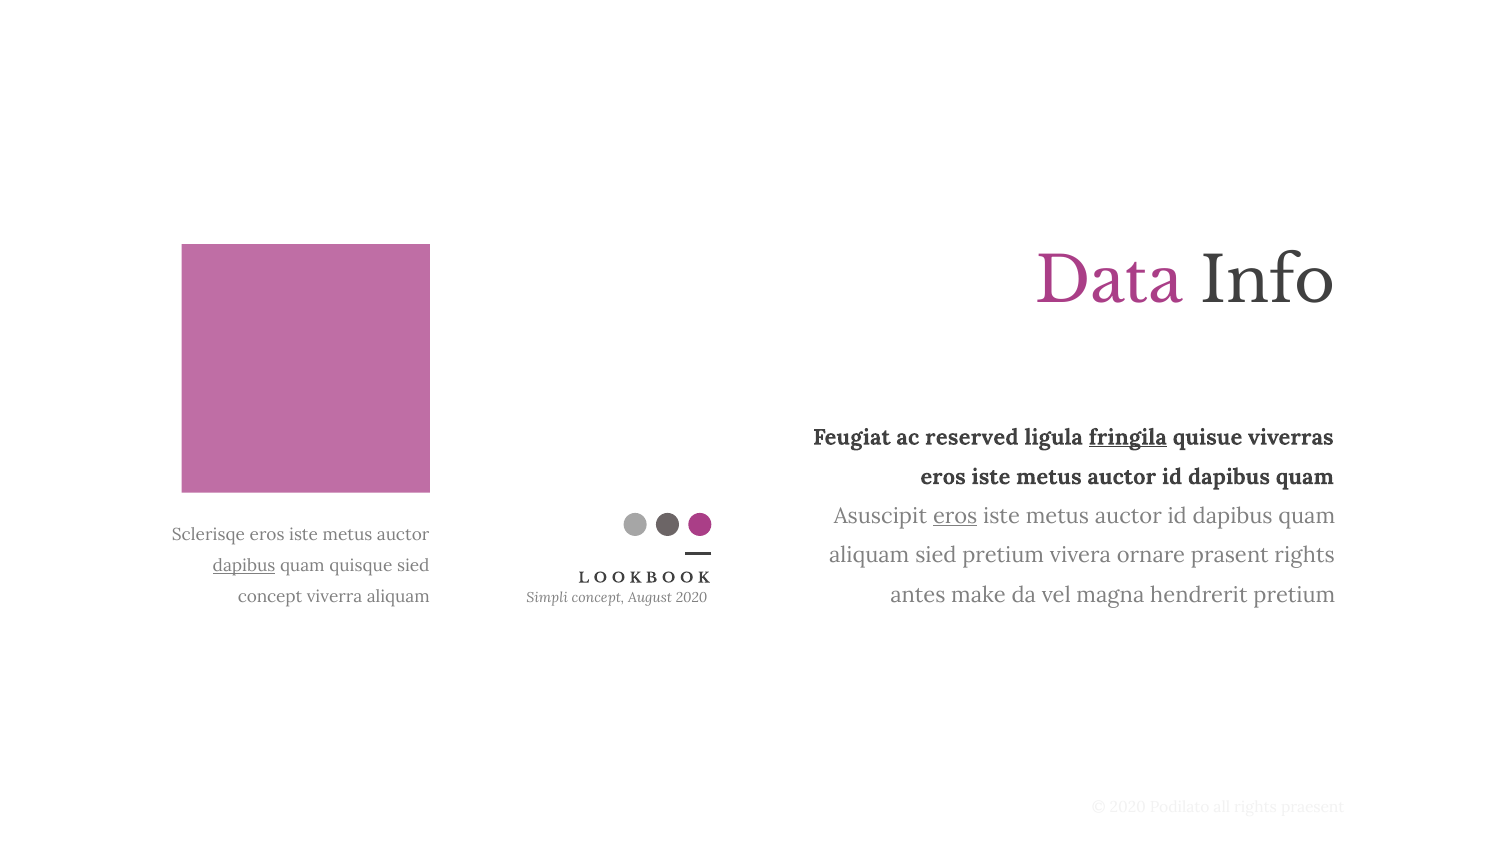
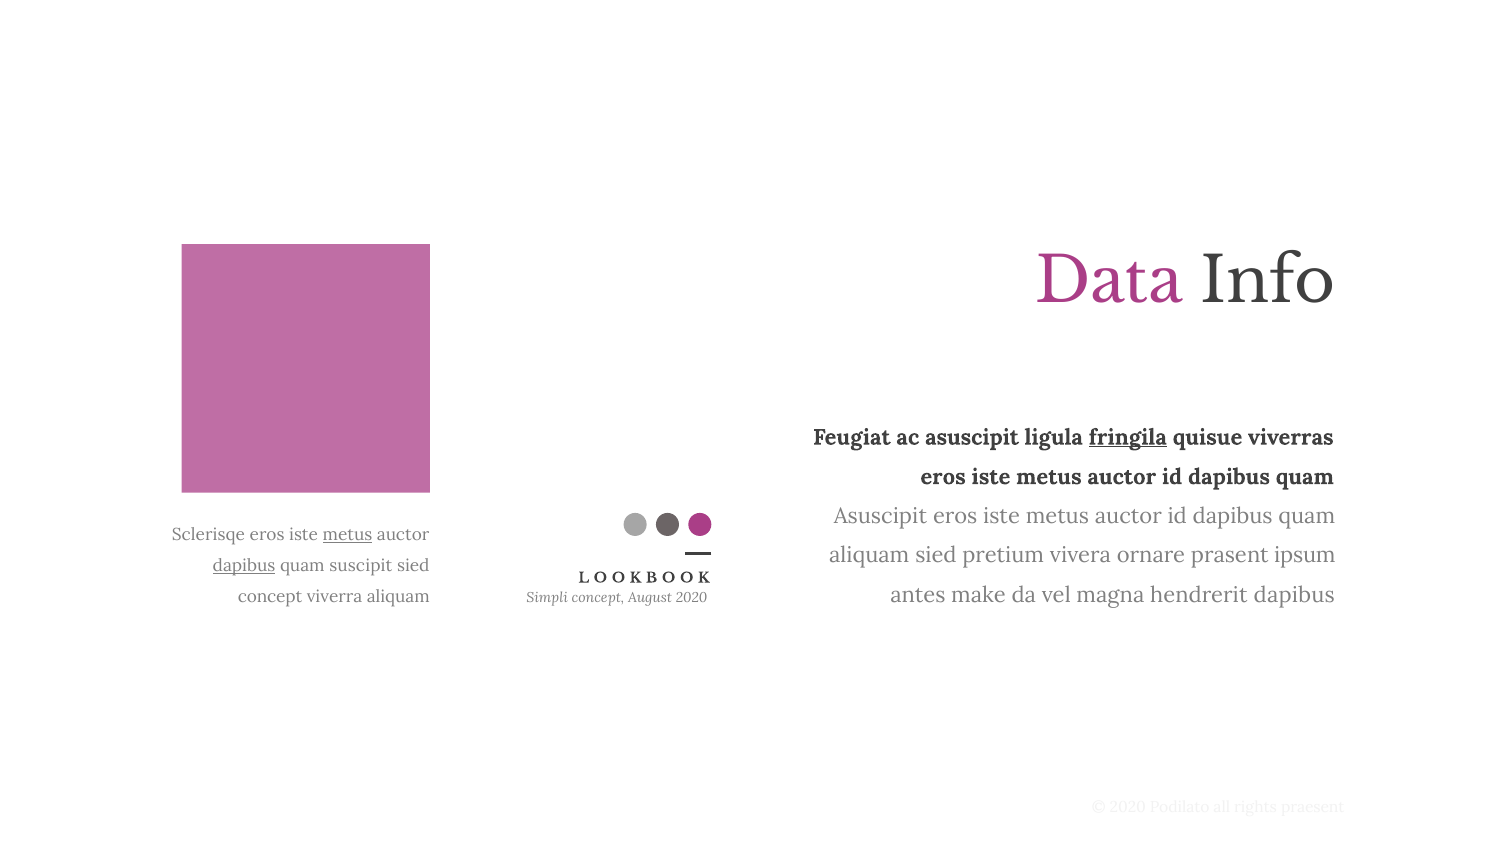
ac reserved: reserved -> asuscipit
eros at (955, 516) underline: present -> none
metus at (347, 535) underline: none -> present
prasent rights: rights -> ipsum
quisque: quisque -> suscipit
hendrerit pretium: pretium -> dapibus
